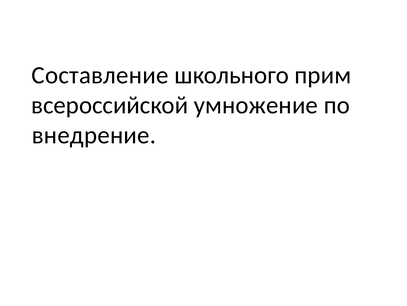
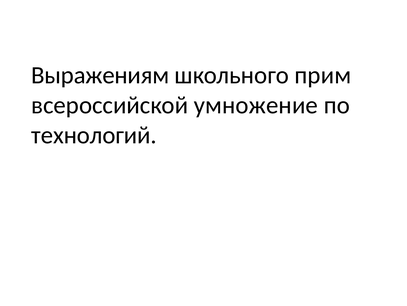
Составление: Составление -> Выражениям
внедрение: внедрение -> технологий
